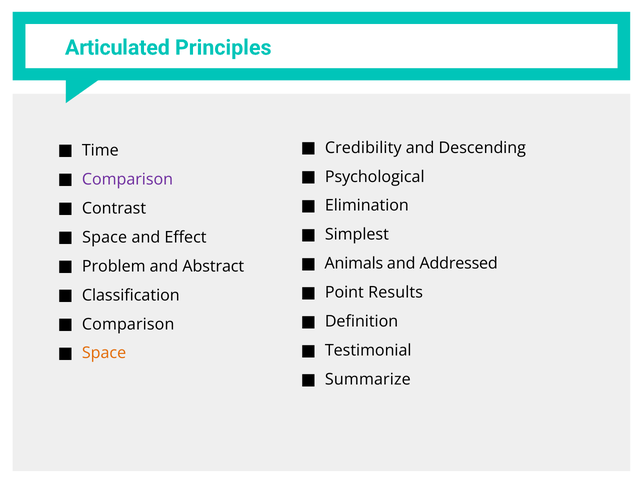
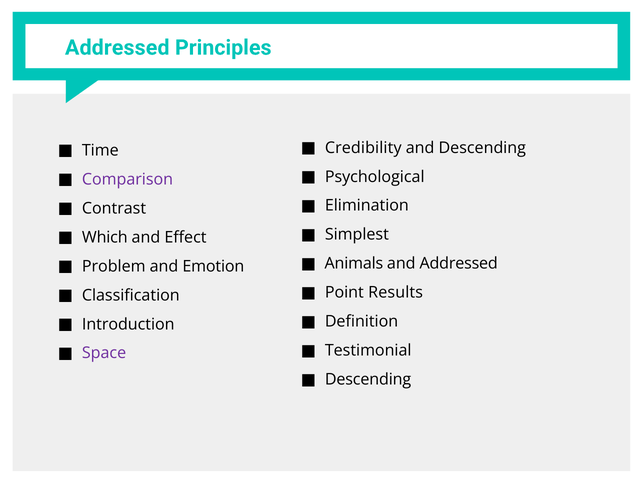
Articulated at (117, 48): Articulated -> Addressed
Space at (105, 237): Space -> Which
Abstract: Abstract -> Emotion
Comparison at (128, 324): Comparison -> Introduction
Space at (104, 353) colour: orange -> purple
Summarize at (368, 379): Summarize -> Descending
